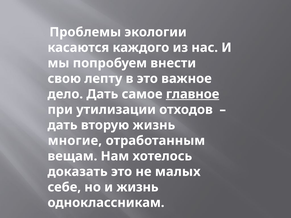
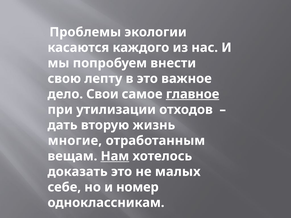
дело Дать: Дать -> Свои
Нам underline: none -> present
и жизнь: жизнь -> номер
